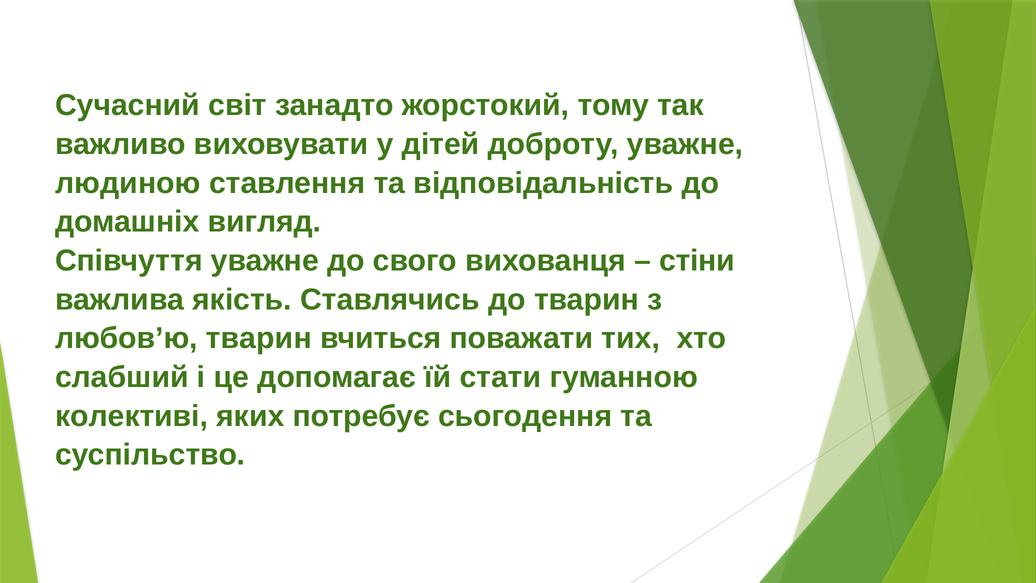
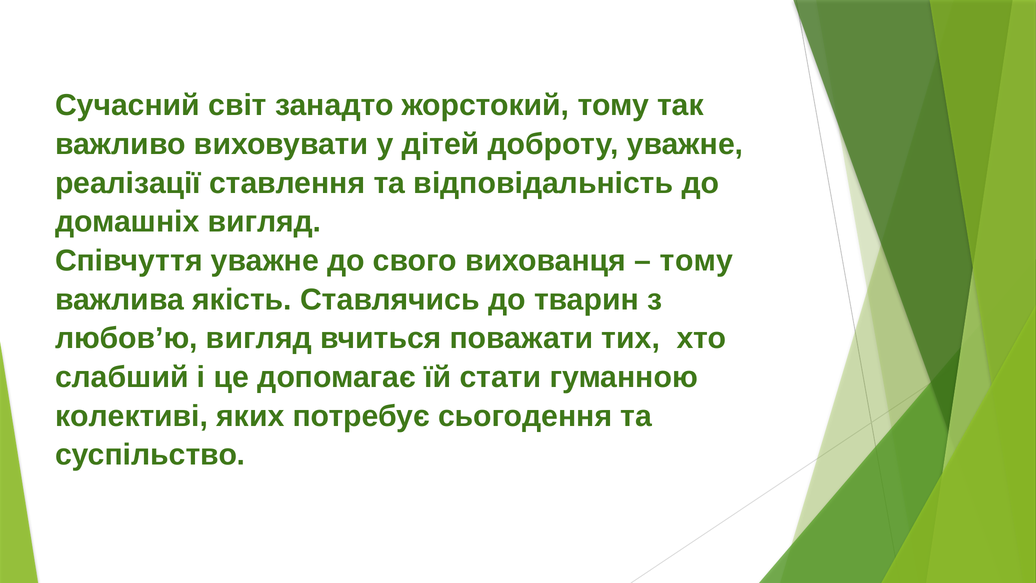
людиною: людиною -> реалізації
стіни at (697, 261): стіни -> тому
любов’ю тварин: тварин -> вигляд
